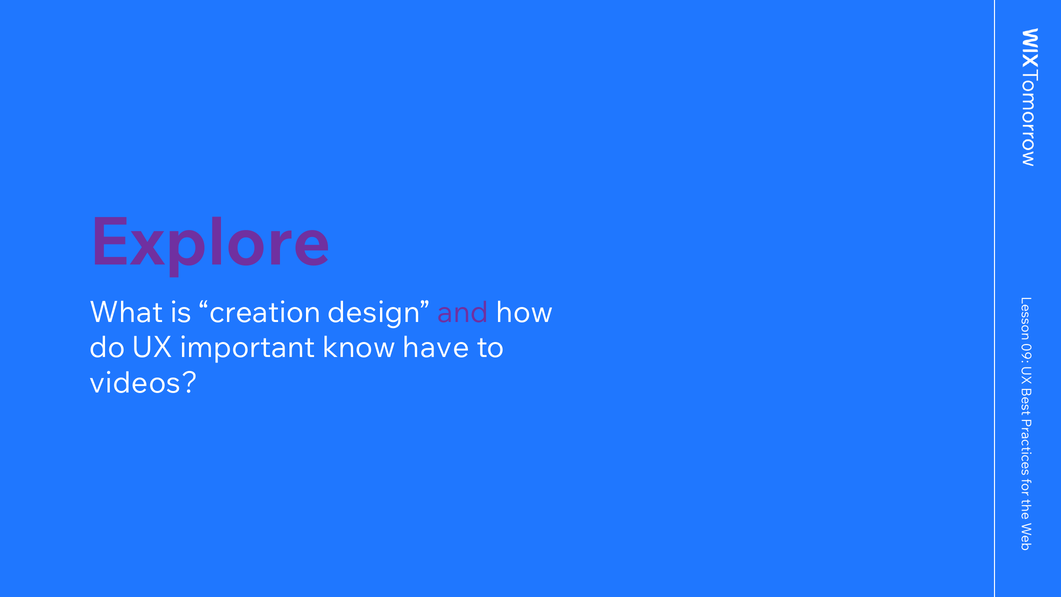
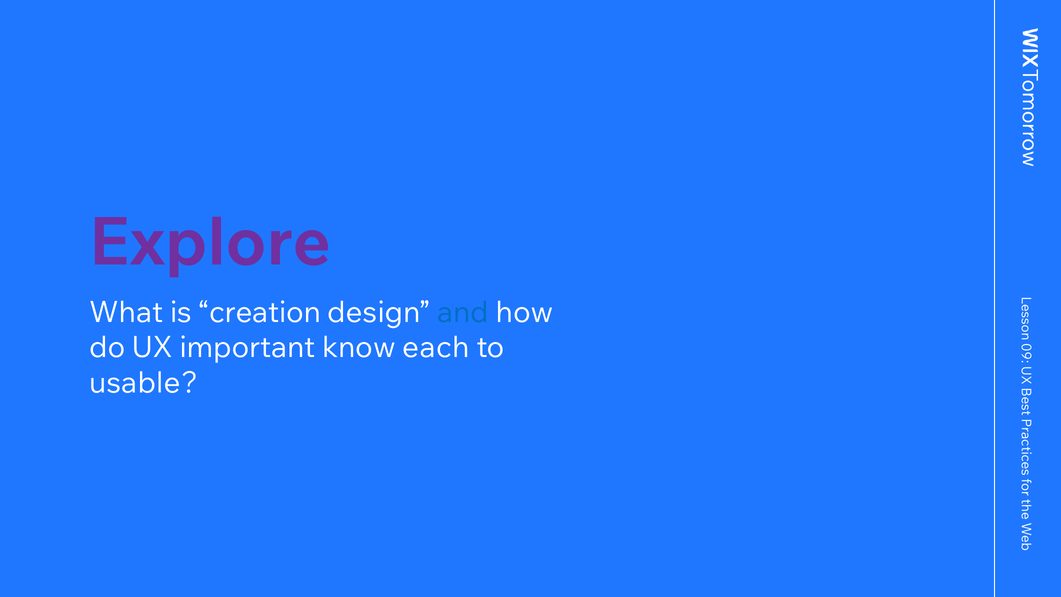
and colour: purple -> blue
have: have -> each
videos: videos -> usable
